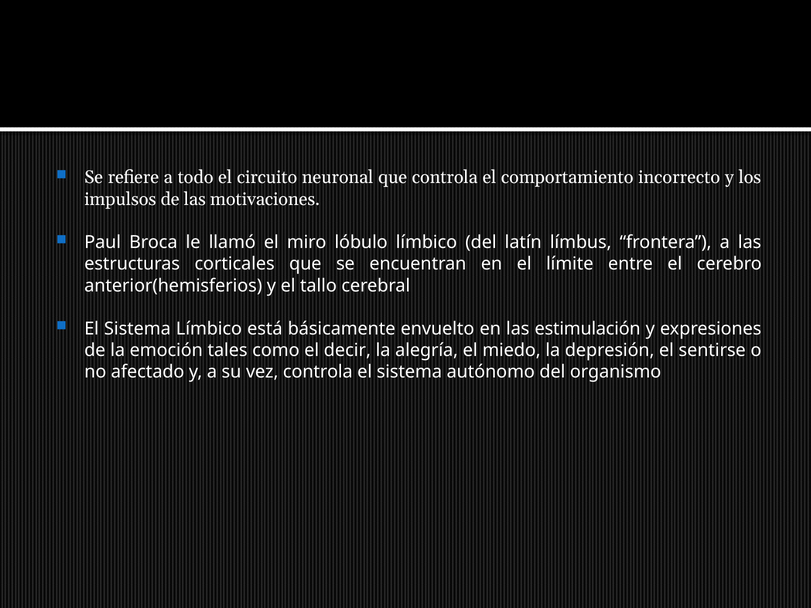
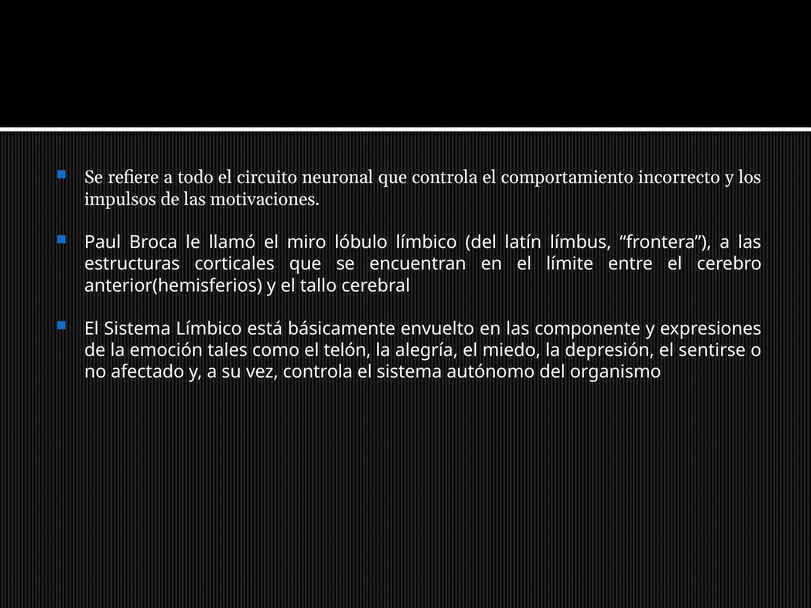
estimulación: estimulación -> componente
decir: decir -> telón
